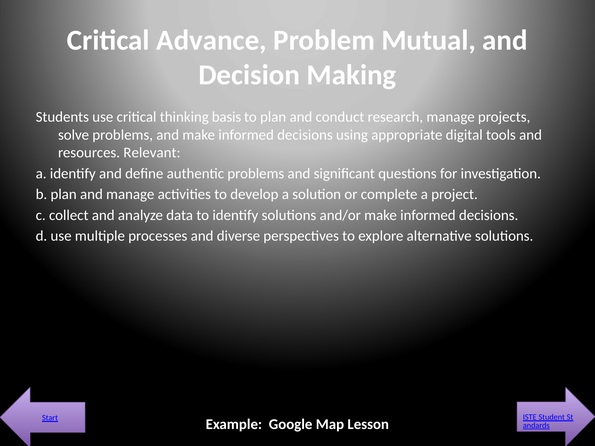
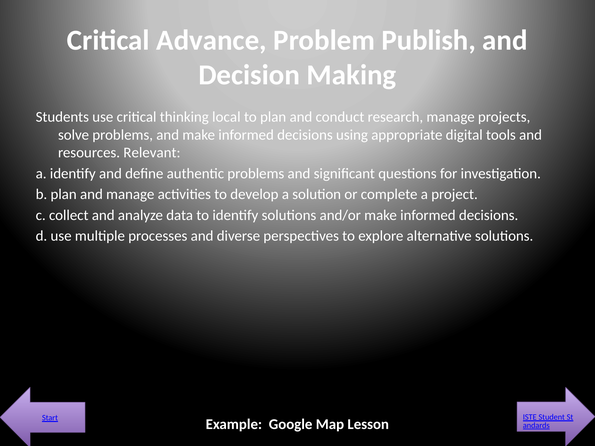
Mutual: Mutual -> Publish
basis: basis -> local
